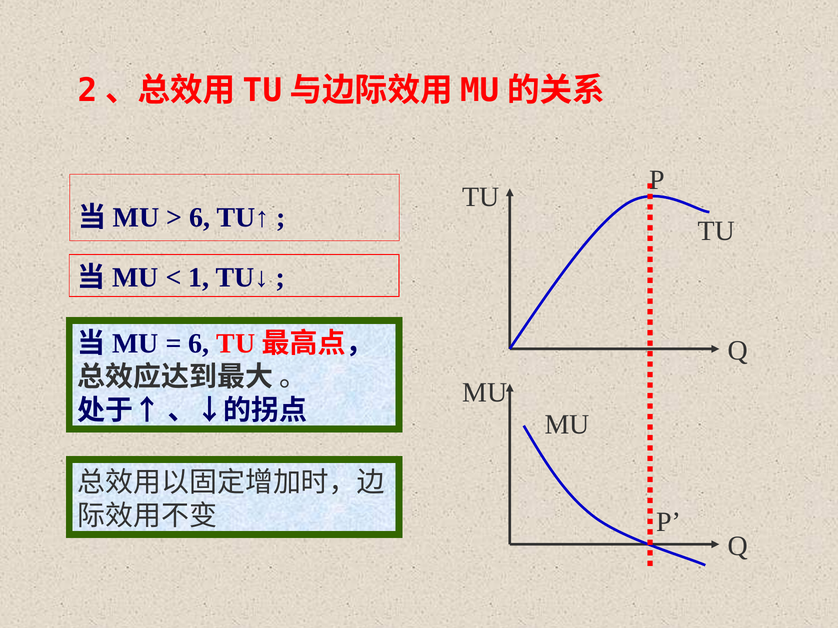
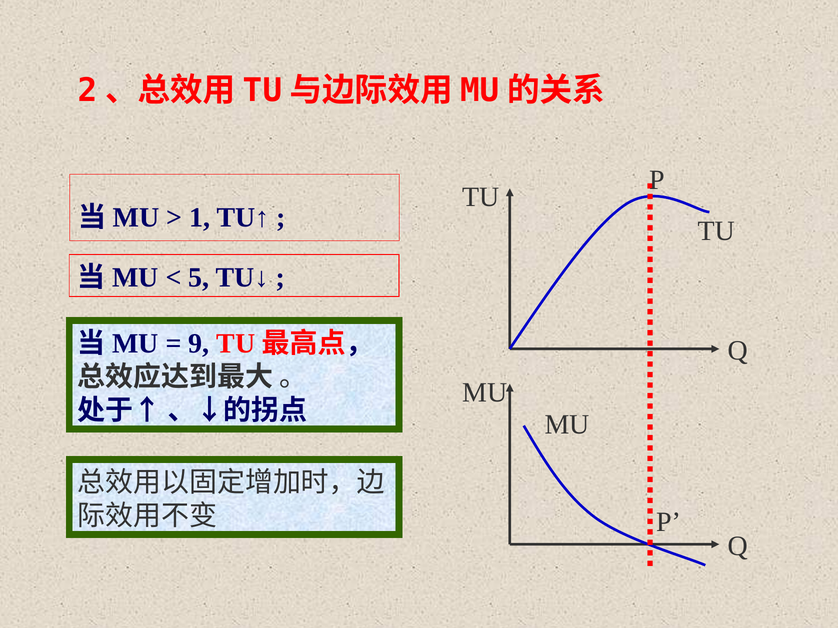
6 at (200, 218): 6 -> 1
1: 1 -> 5
6 at (199, 344): 6 -> 9
